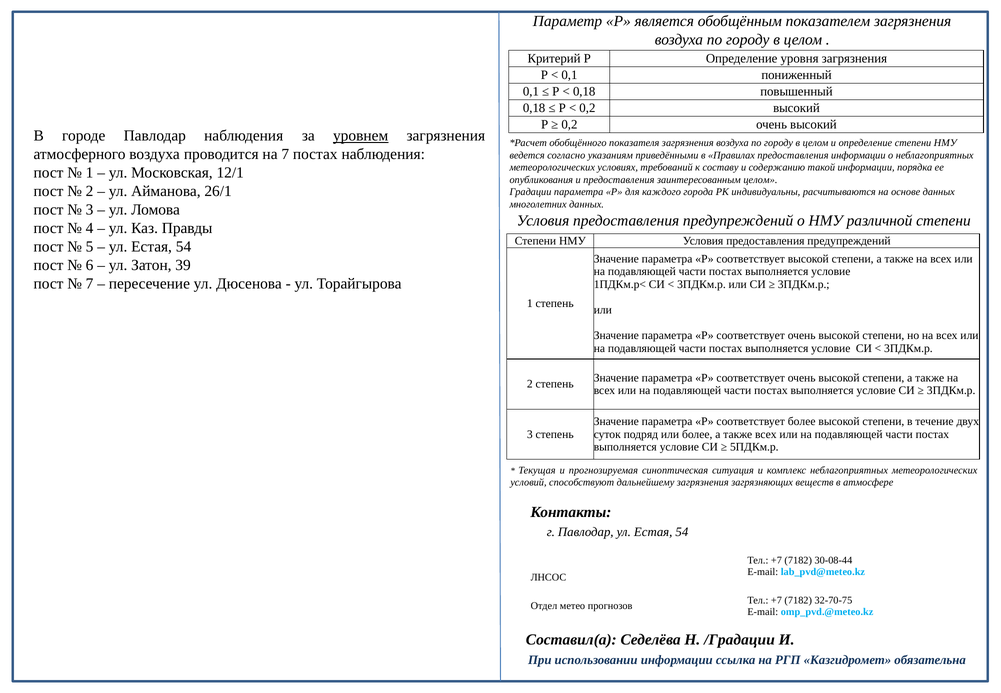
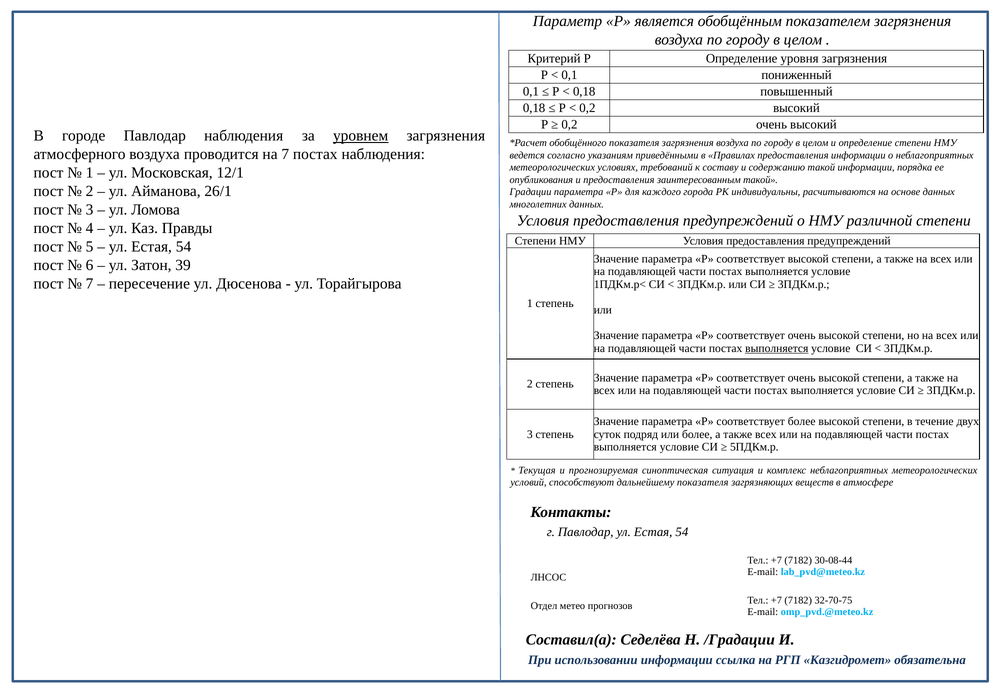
заинтересованным целом: целом -> такой
выполняется at (777, 348) underline: none -> present
дальнейшему загрязнения: загрязнения -> показателя
